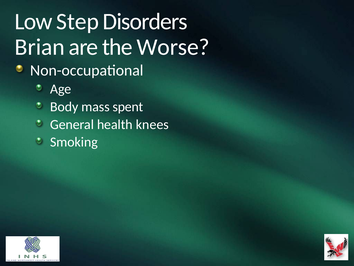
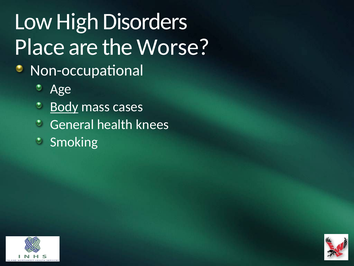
Step: Step -> High
Brian: Brian -> Place
Body underline: none -> present
spent: spent -> cases
